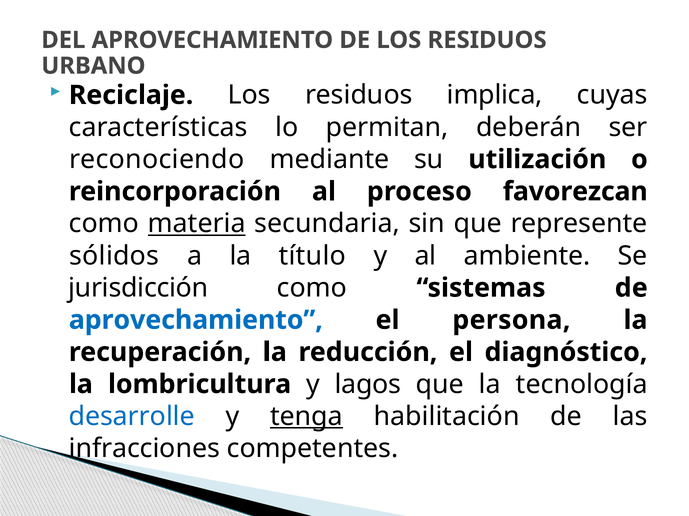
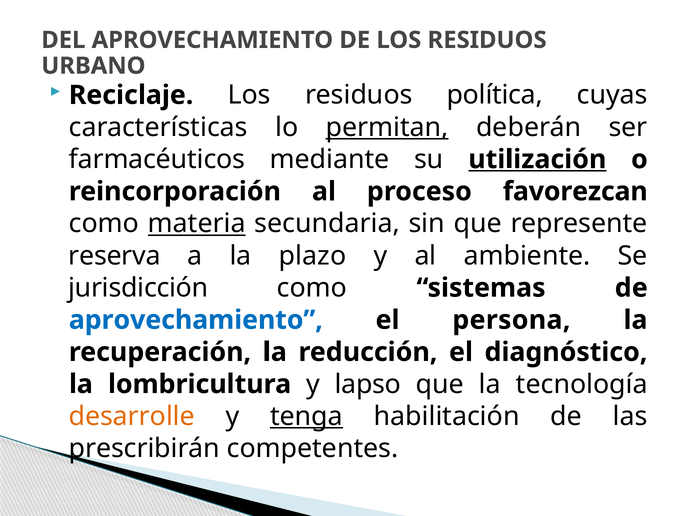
implica: implica -> política
permitan underline: none -> present
reconociendo: reconociendo -> farmacéuticos
utilización underline: none -> present
sólidos: sólidos -> reserva
título: título -> plazo
lagos: lagos -> lapso
desarrolle colour: blue -> orange
infracciones: infracciones -> prescribirán
